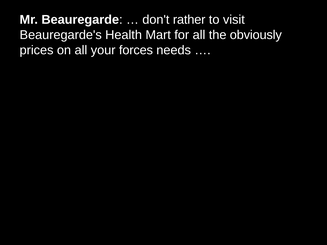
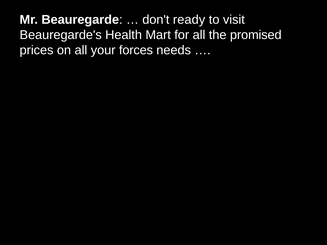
rather: rather -> ready
obviously: obviously -> promised
